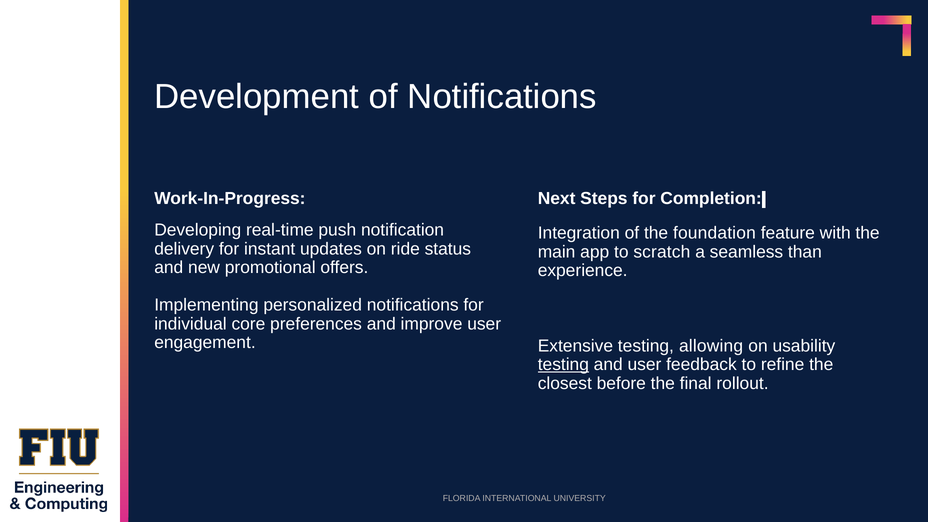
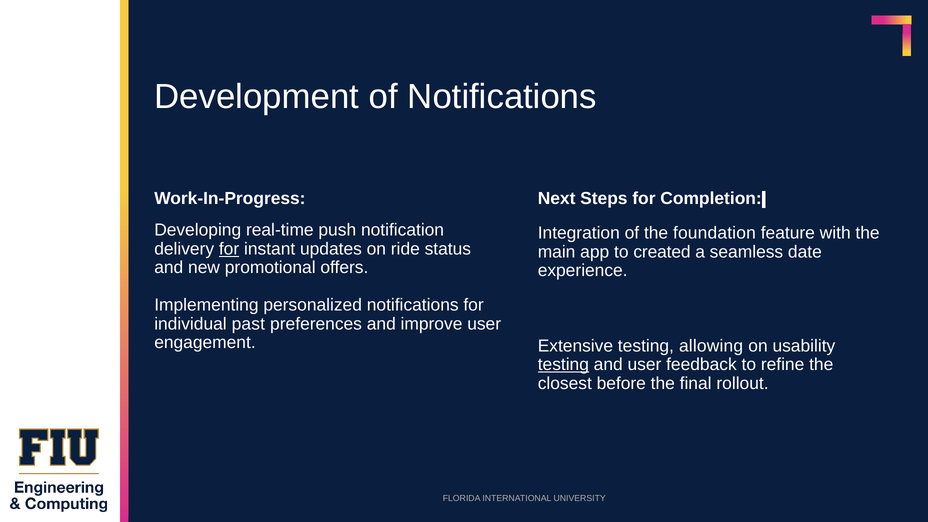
for at (229, 249) underline: none -> present
scratch: scratch -> created
than: than -> date
core: core -> past
